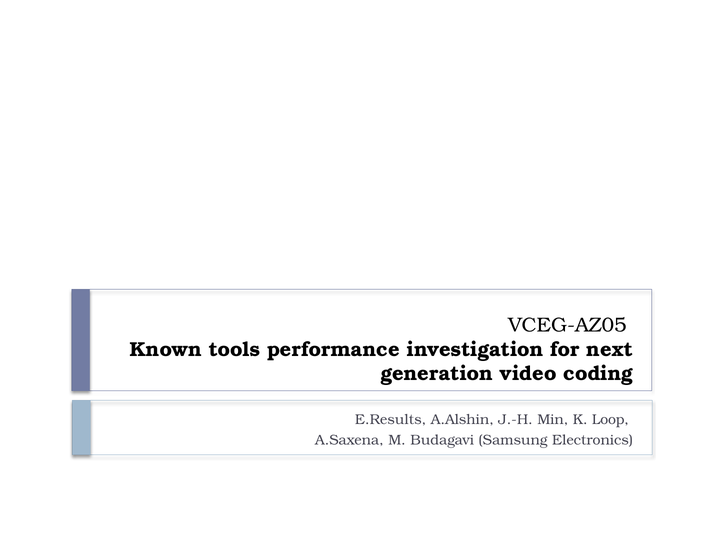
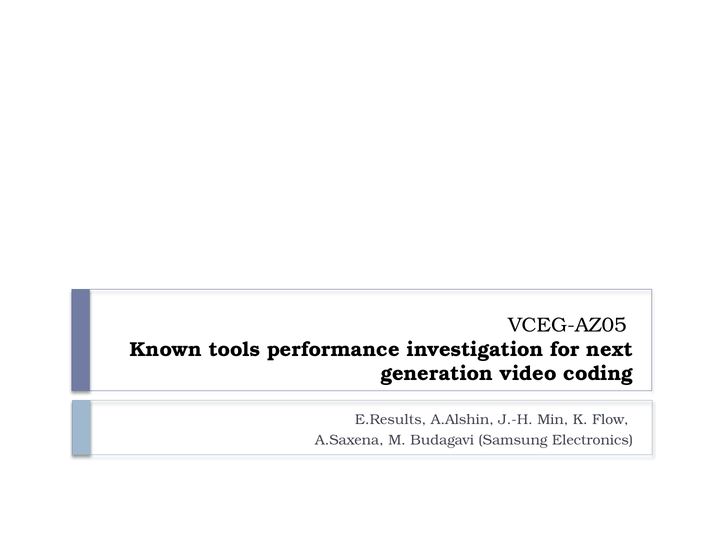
Loop: Loop -> Flow
